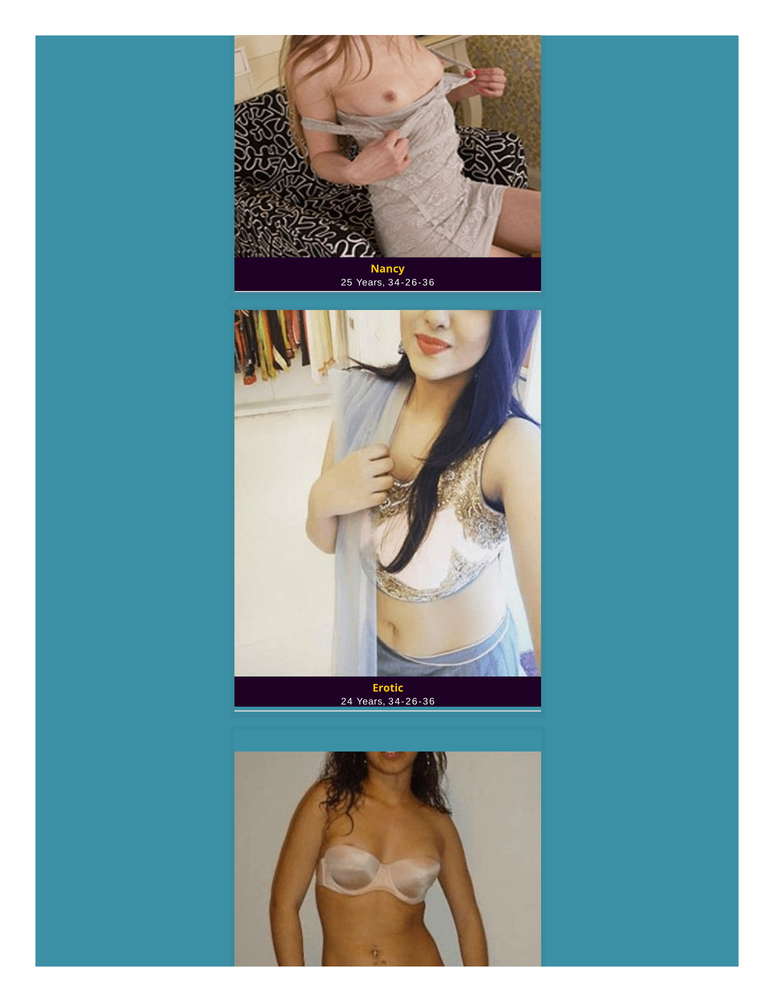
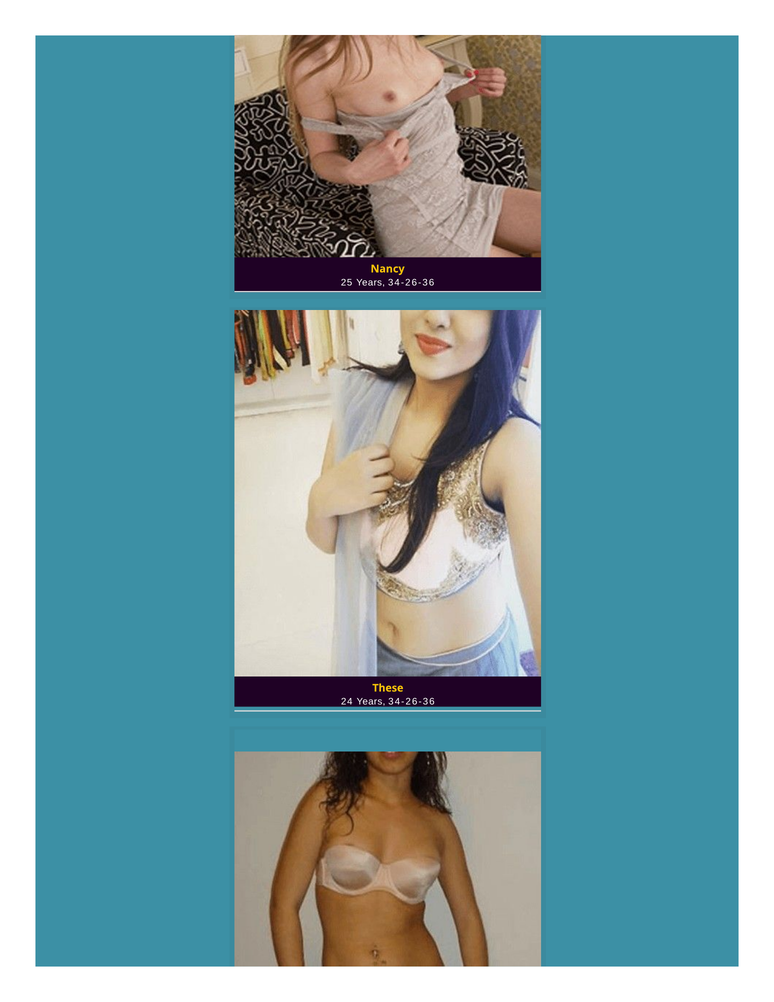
Erotic: Erotic -> These
